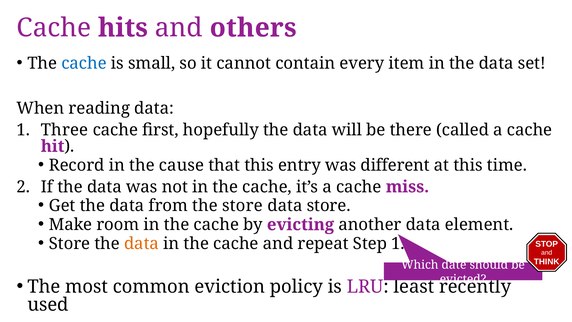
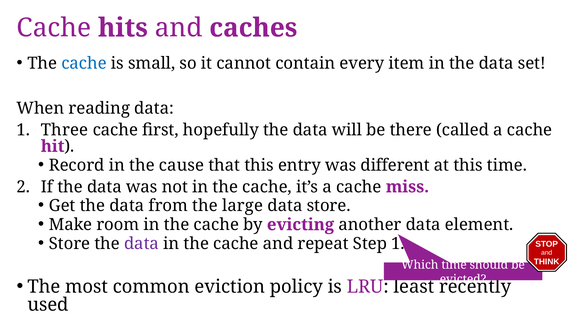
others: others -> caches
the store: store -> large
data at (141, 243) colour: orange -> purple
Which date: date -> time
